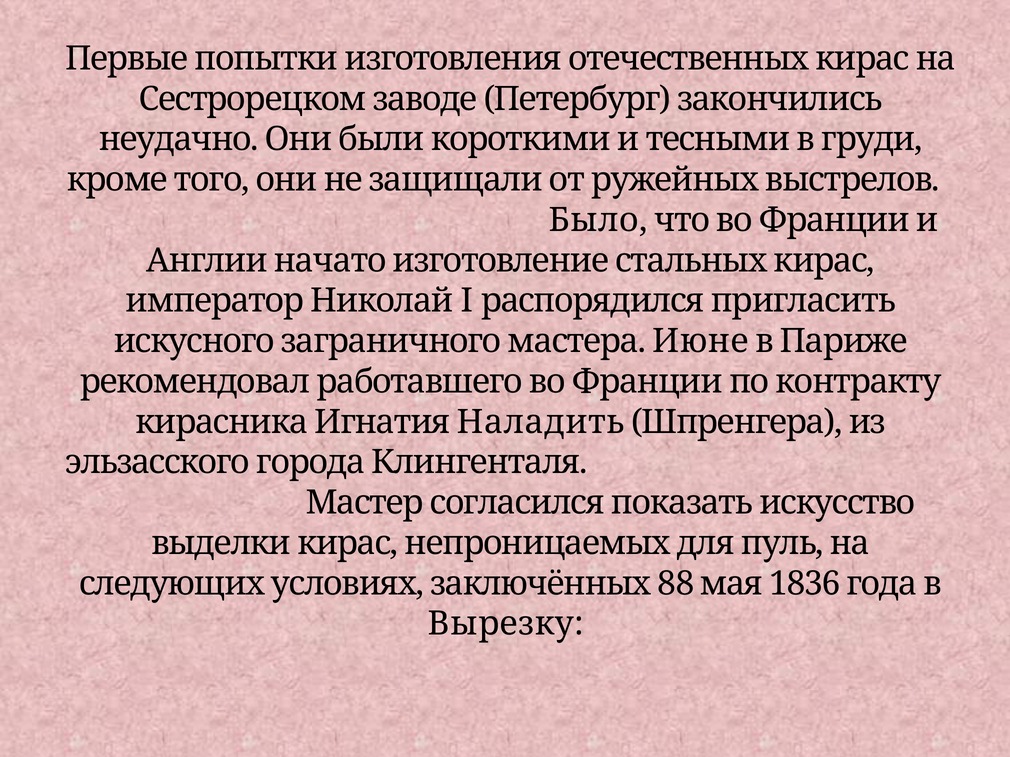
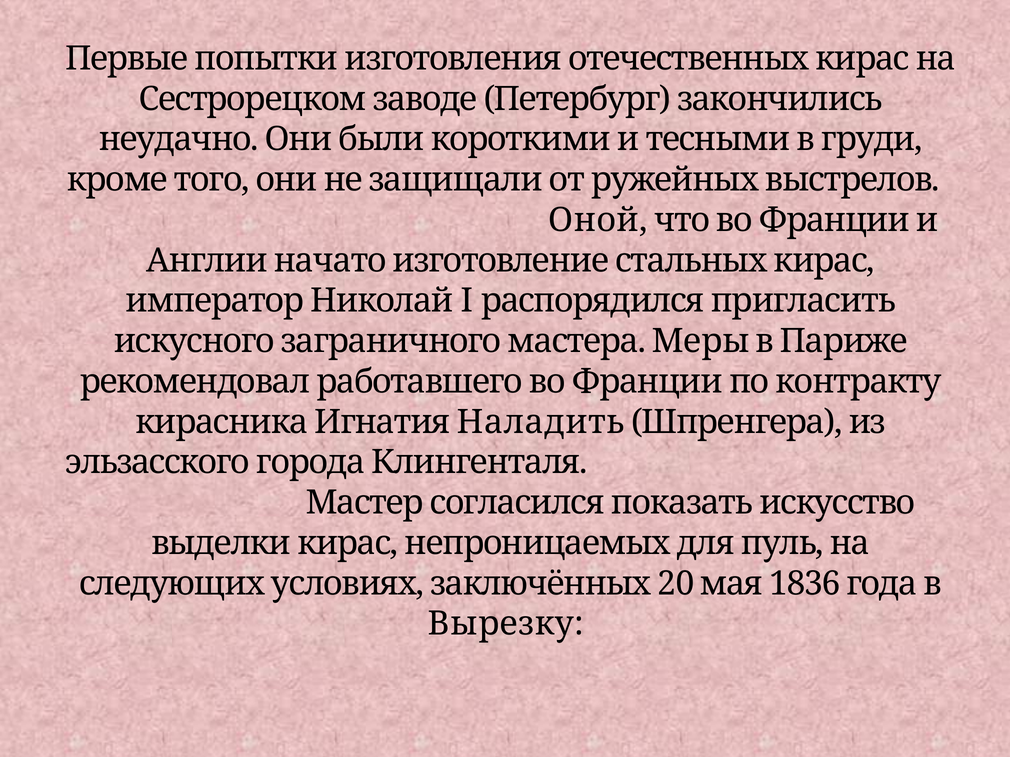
Было: Было -> Оной
Июне: Июне -> Меры
88: 88 -> 20
